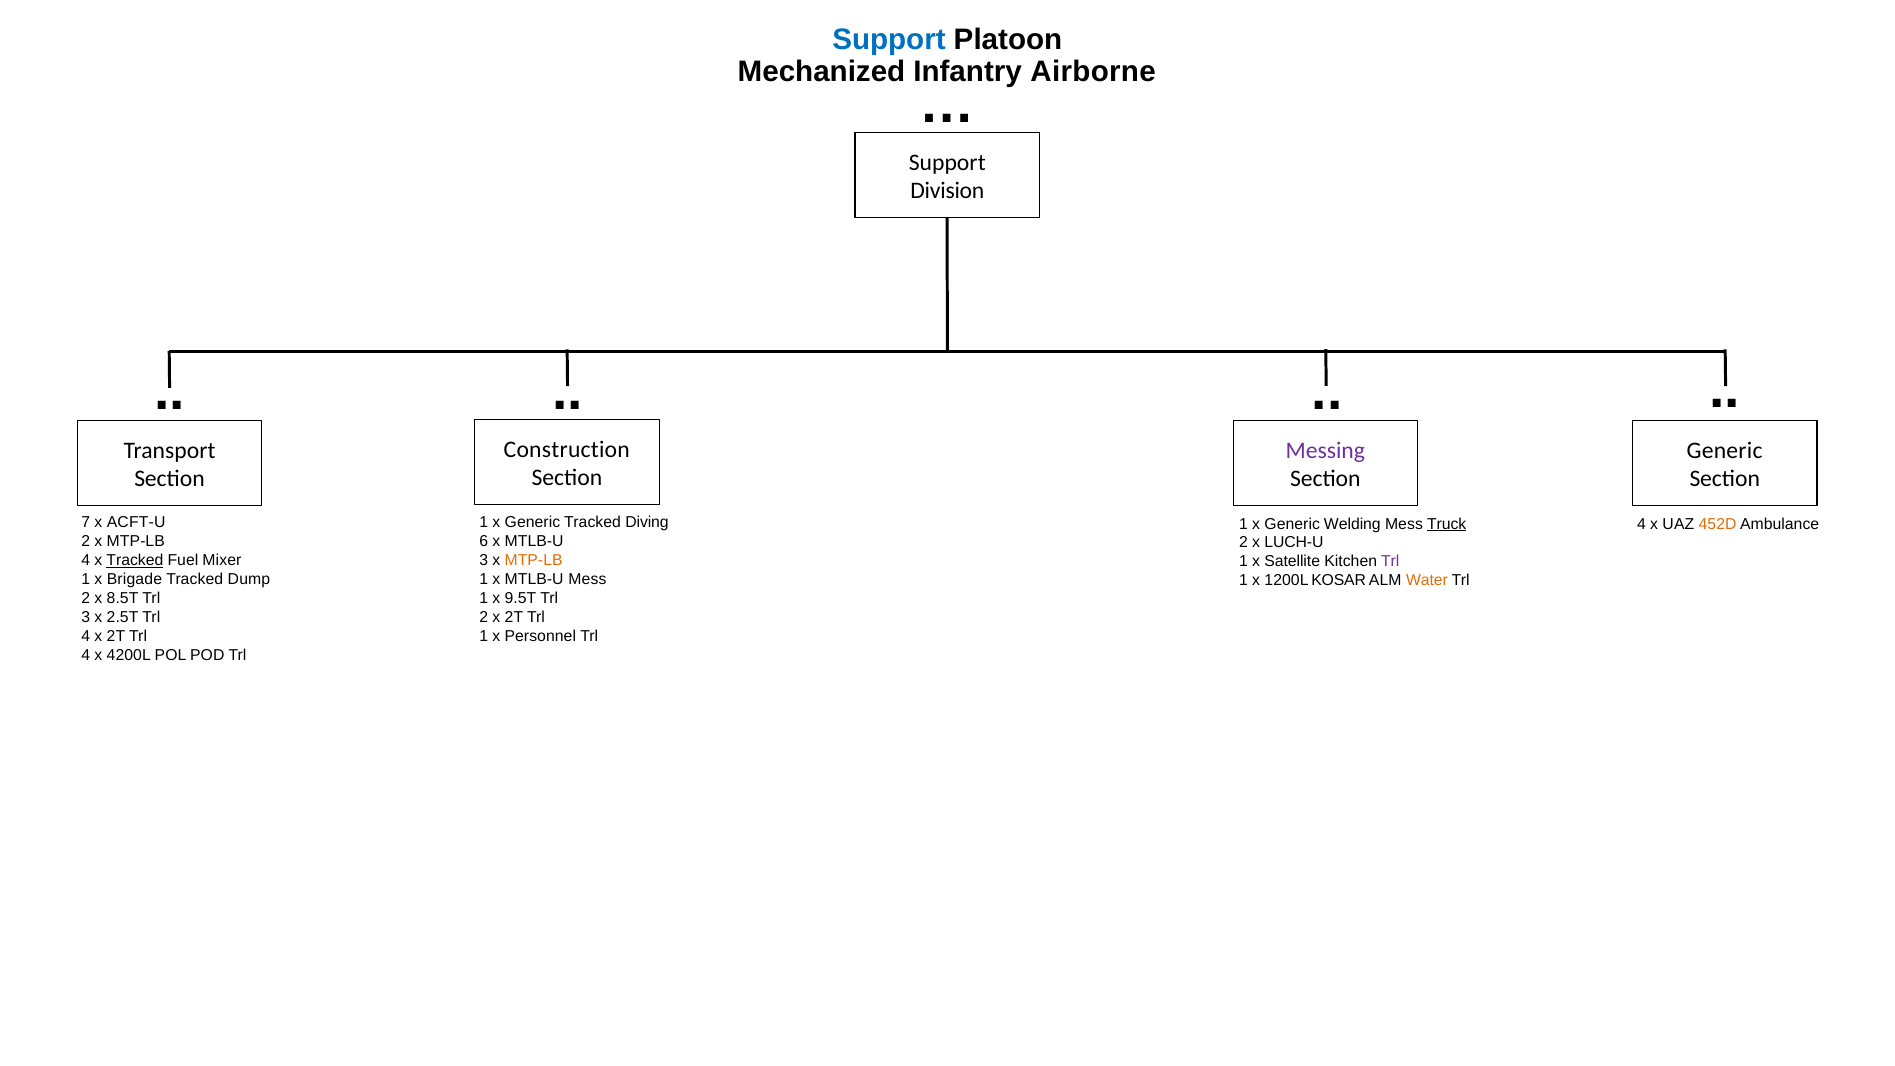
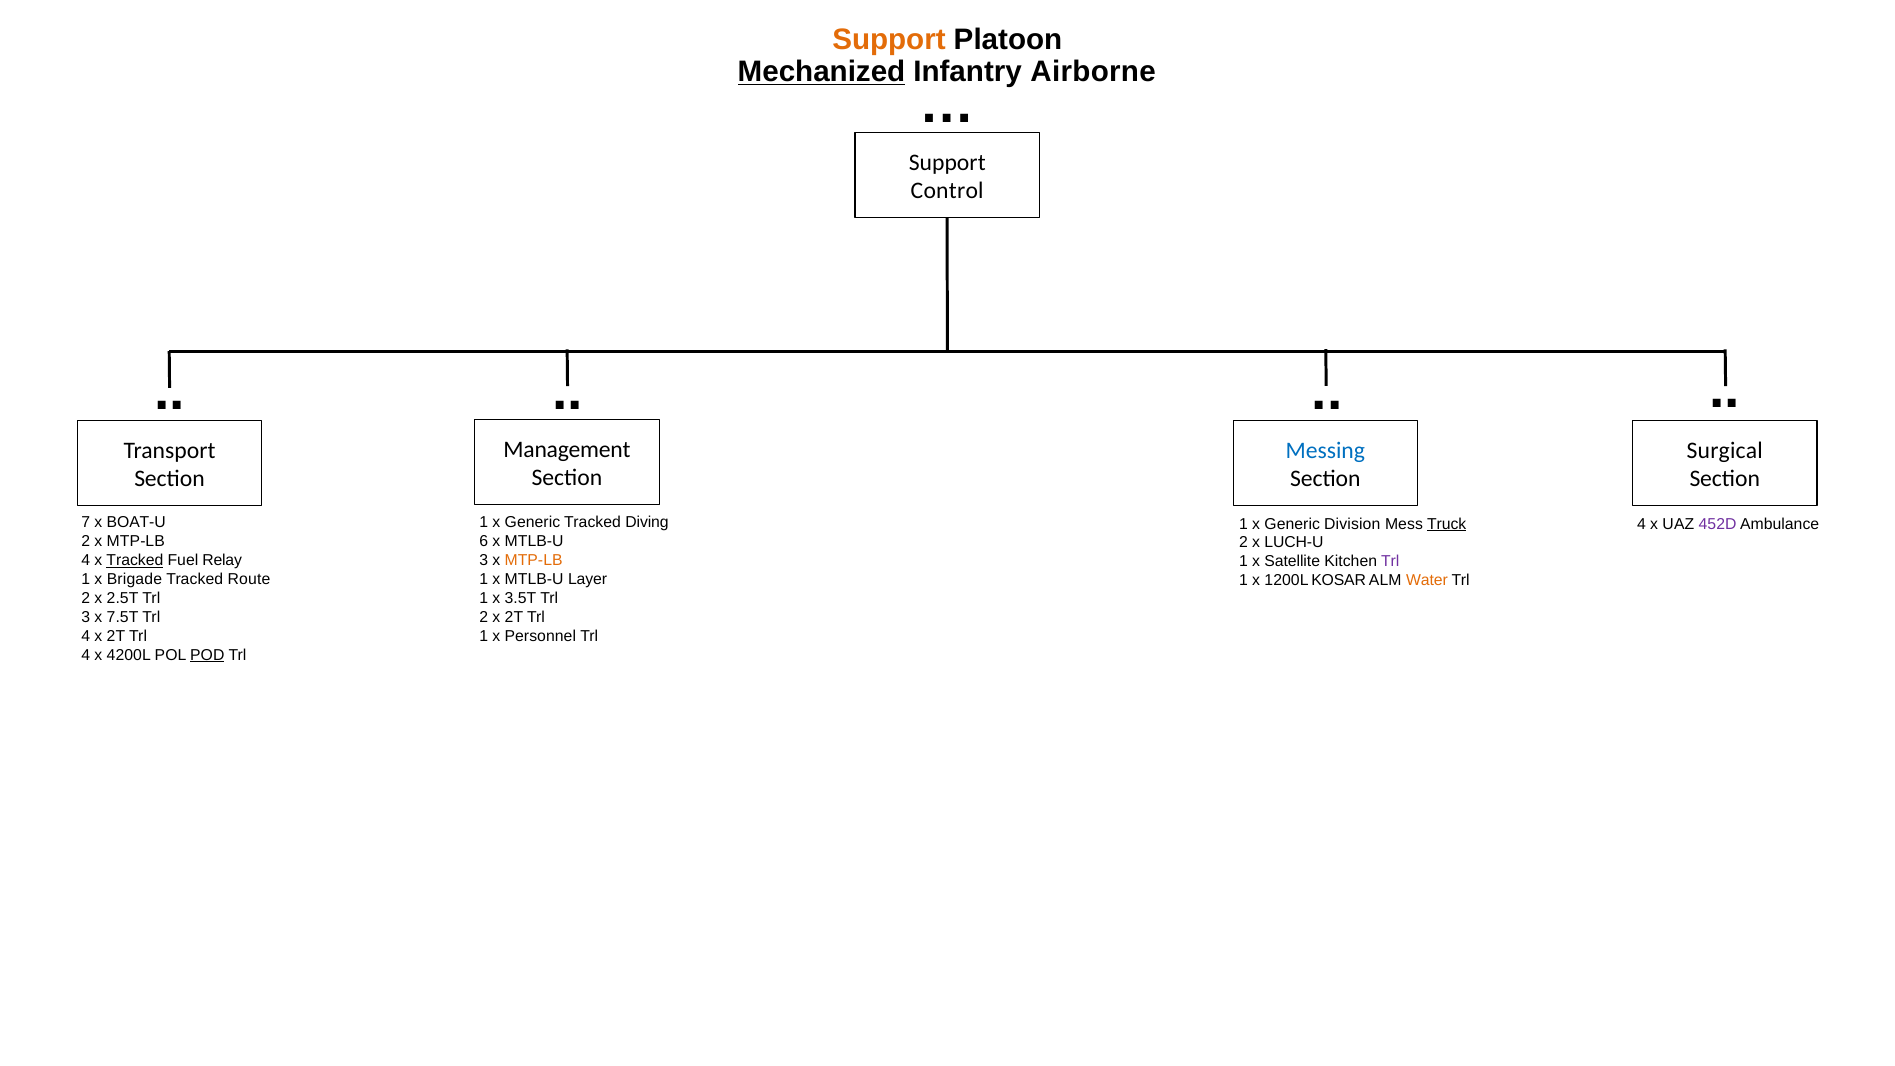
Support at (889, 40) colour: blue -> orange
Mechanized underline: none -> present
Division: Division -> Control
Construction: Construction -> Management
Messing colour: purple -> blue
Generic at (1725, 450): Generic -> Surgical
ACFT-U: ACFT-U -> BOAT-U
Welding: Welding -> Division
452D colour: orange -> purple
Mixer: Mixer -> Relay
Dump: Dump -> Route
MTLB-U Mess: Mess -> Layer
8.5T: 8.5T -> 2.5T
9.5T: 9.5T -> 3.5T
2.5T: 2.5T -> 7.5T
POD underline: none -> present
